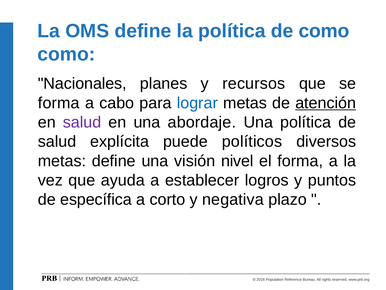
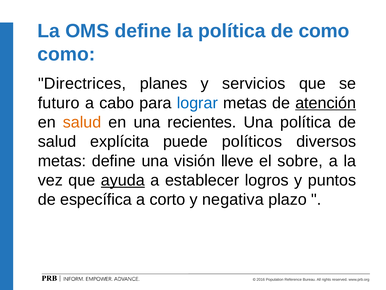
Nacionales: Nacionales -> Directrices
recursos: recursos -> servicios
forma at (59, 103): forma -> futuro
salud at (82, 122) colour: purple -> orange
abordaje: abordaje -> recientes
nivel: nivel -> lleve
el forma: forma -> sobre
ayuda underline: none -> present
